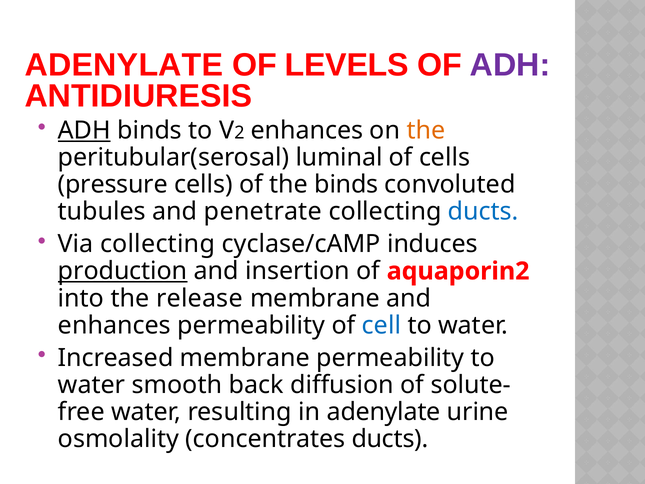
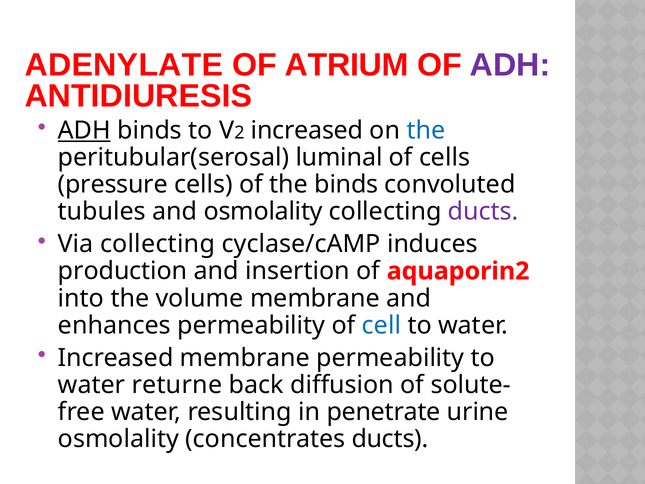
LEVELS: LEVELS -> ATRIUM
enhances at (307, 130): enhances -> increased
the at (426, 130) colour: orange -> blue
and penetrate: penetrate -> osmolality
ducts at (483, 211) colour: blue -> purple
production underline: present -> none
release: release -> volume
smooth: smooth -> returne
in adenylate: adenylate -> penetrate
